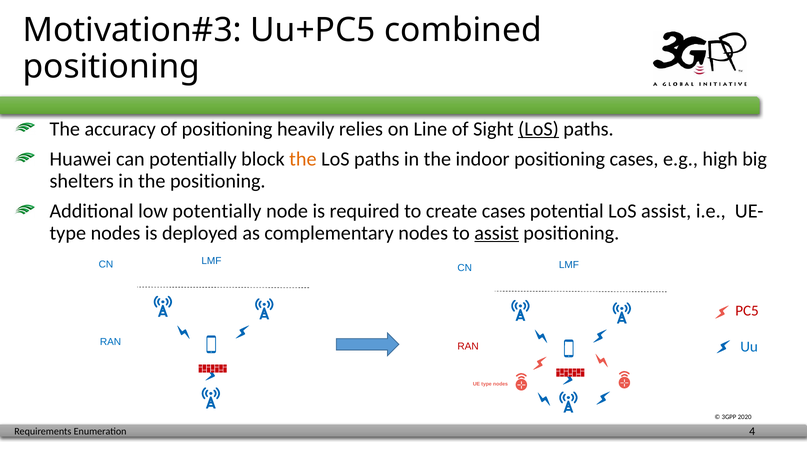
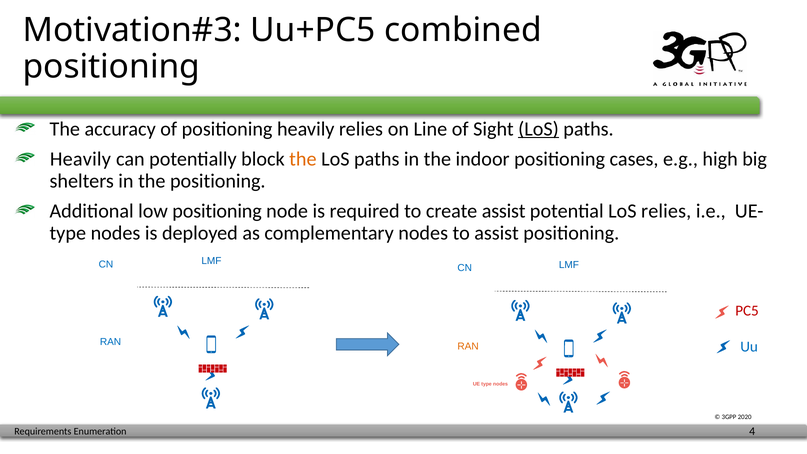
Huawei at (81, 159): Huawei -> Heavily
low potentially: potentially -> positioning
create cases: cases -> assist
LoS assist: assist -> relies
assist at (497, 233) underline: present -> none
RAN at (468, 346) colour: red -> orange
